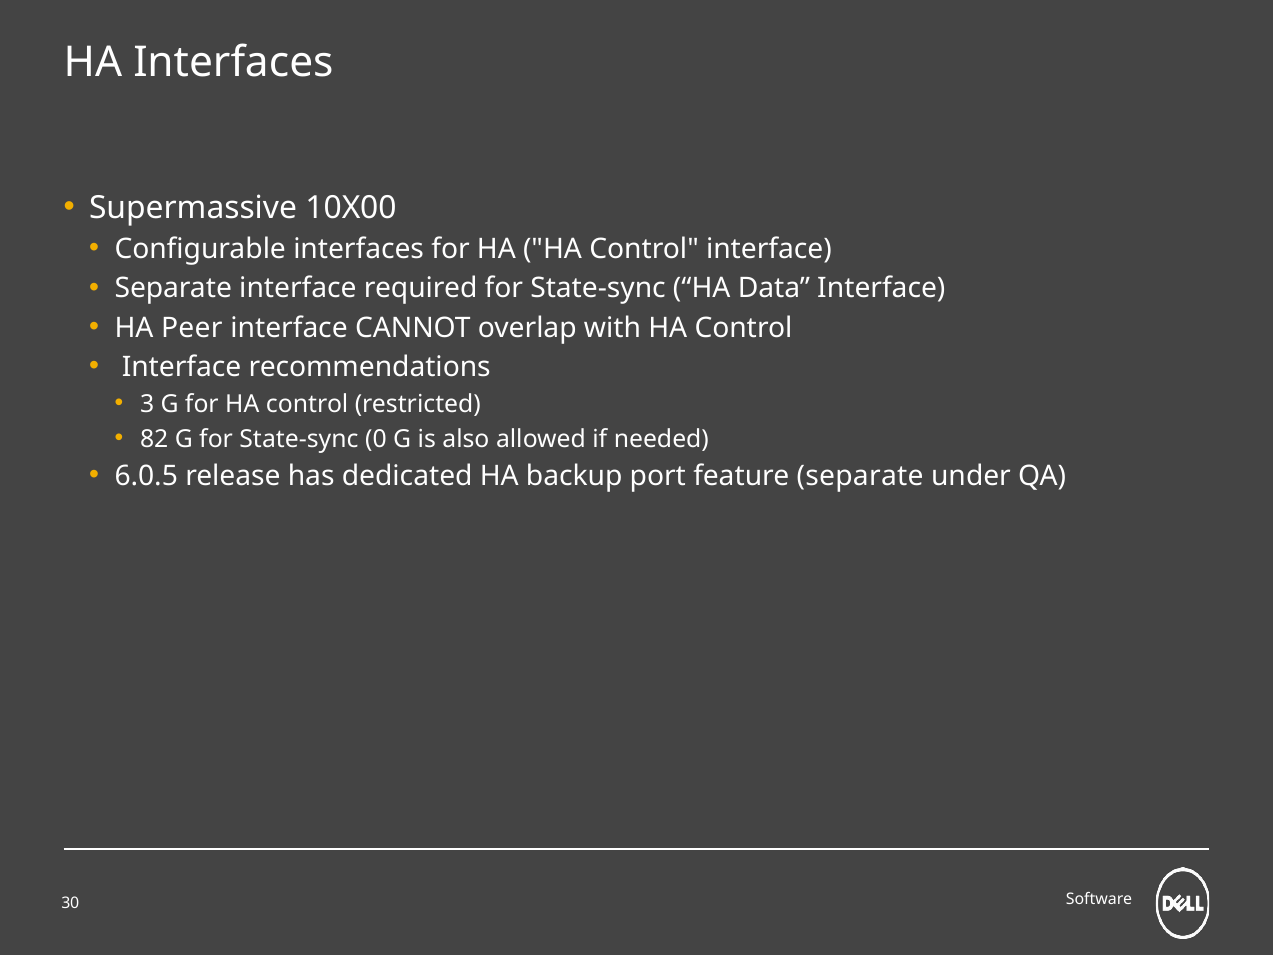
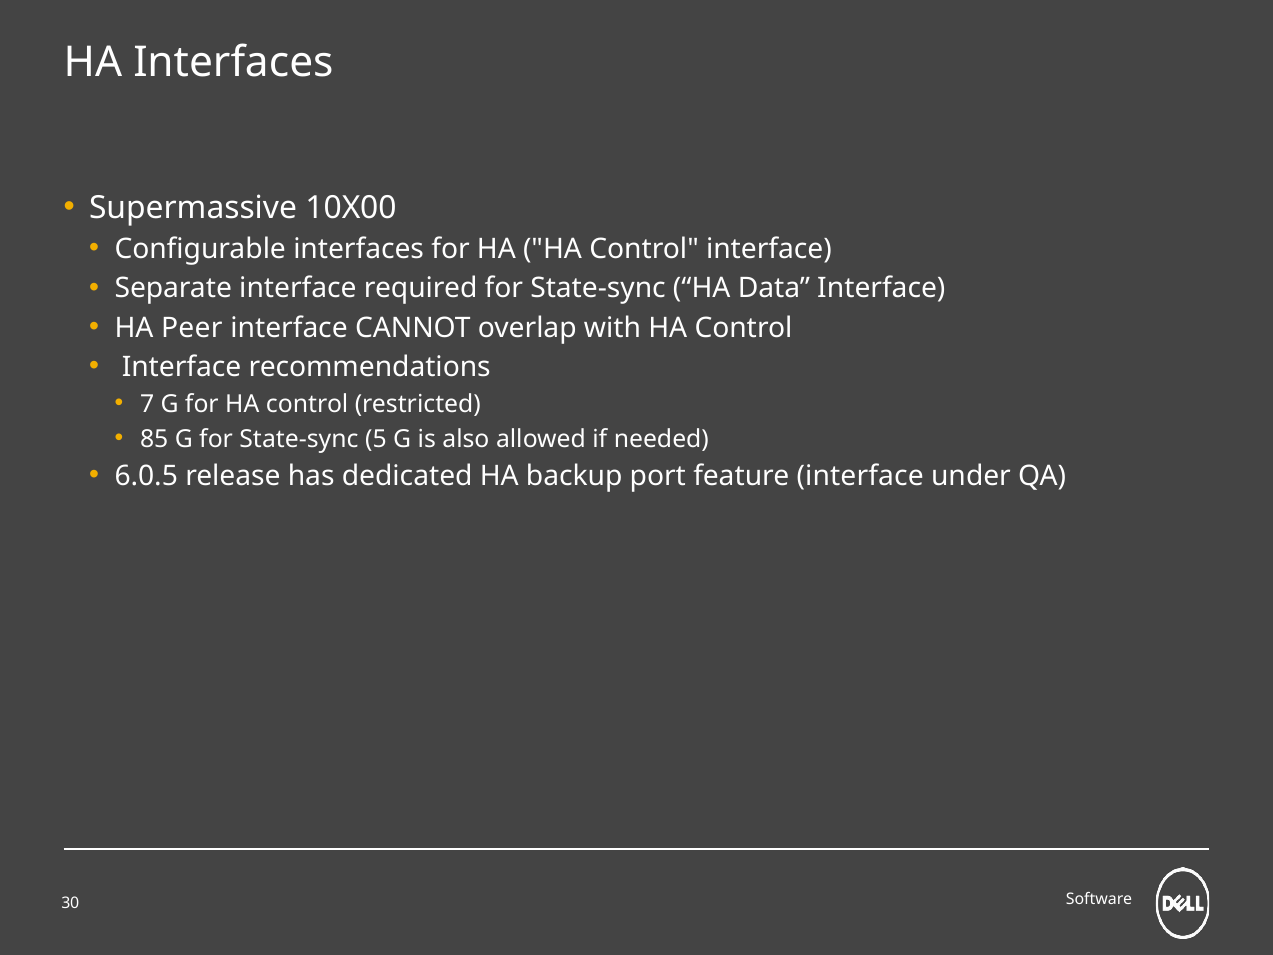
3: 3 -> 7
82: 82 -> 85
0: 0 -> 5
feature separate: separate -> interface
